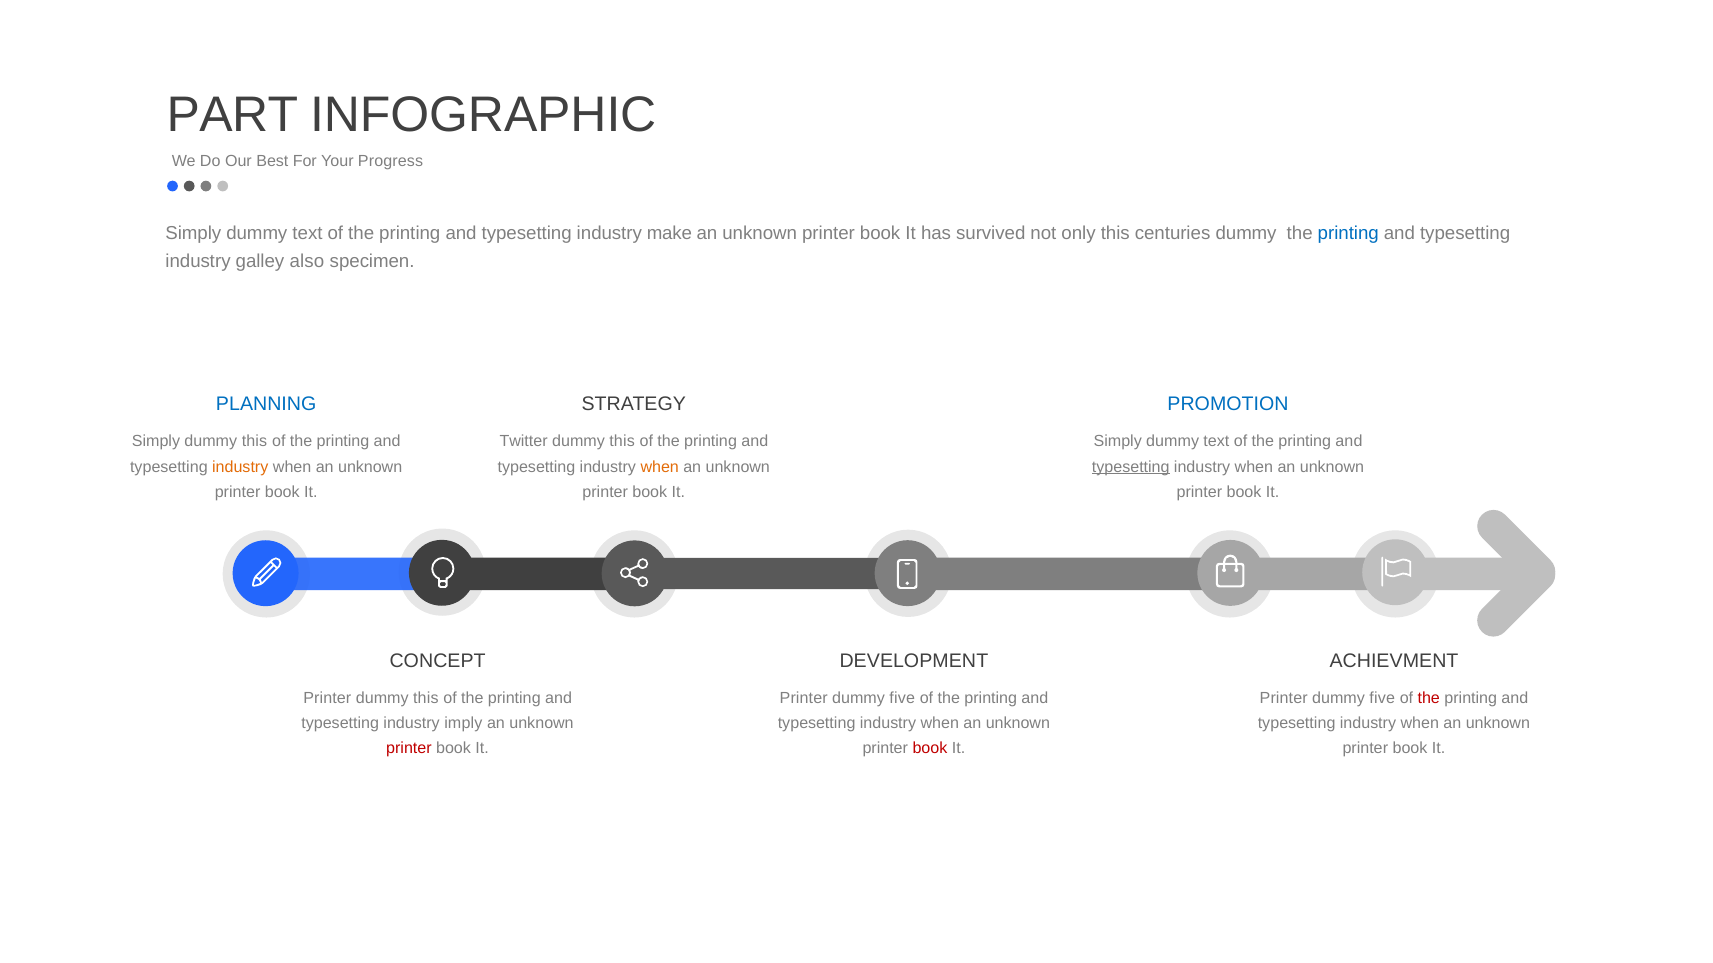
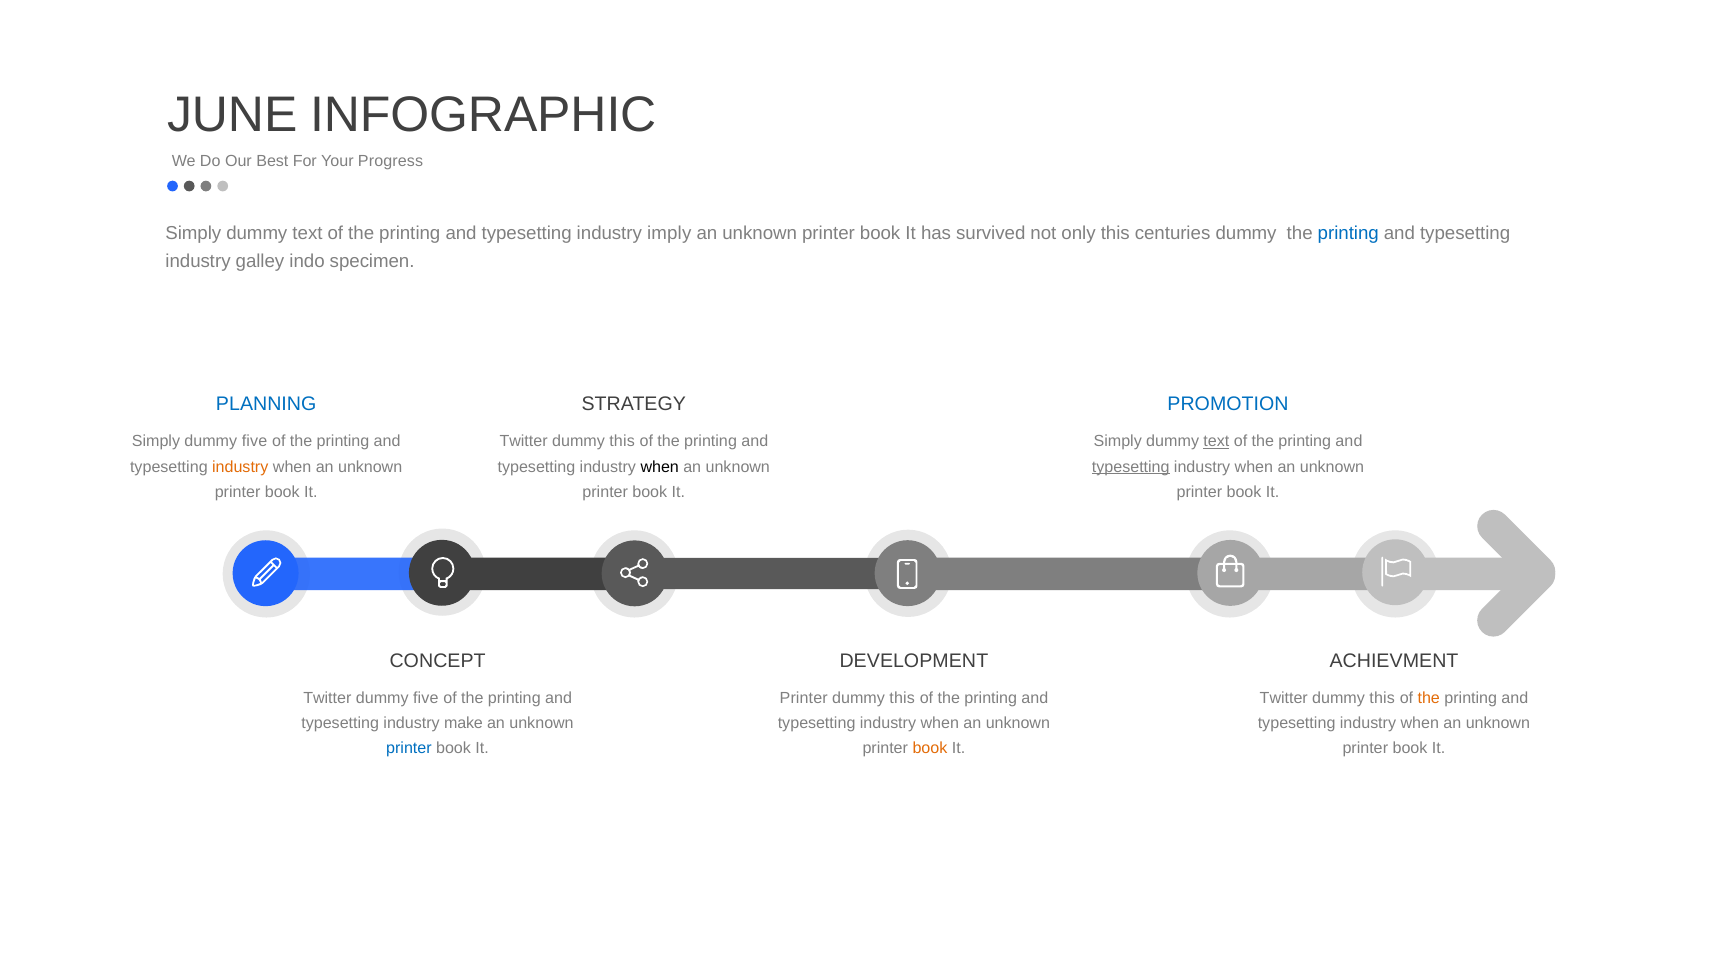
PART: PART -> JUNE
make: make -> imply
also: also -> indo
Simply dummy this: this -> five
text at (1216, 442) underline: none -> present
when at (660, 467) colour: orange -> black
Printer at (327, 699): Printer -> Twitter
this at (426, 699): this -> five
five at (902, 699): five -> this
Printer at (1284, 699): Printer -> Twitter
five at (1382, 699): five -> this
the at (1429, 699) colour: red -> orange
imply: imply -> make
printer at (409, 749) colour: red -> blue
book at (930, 749) colour: red -> orange
